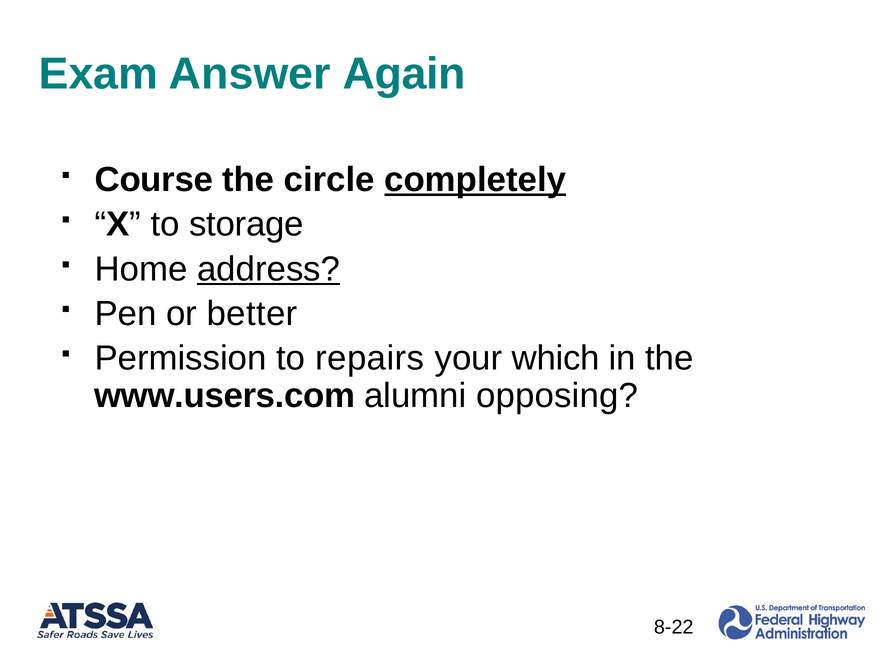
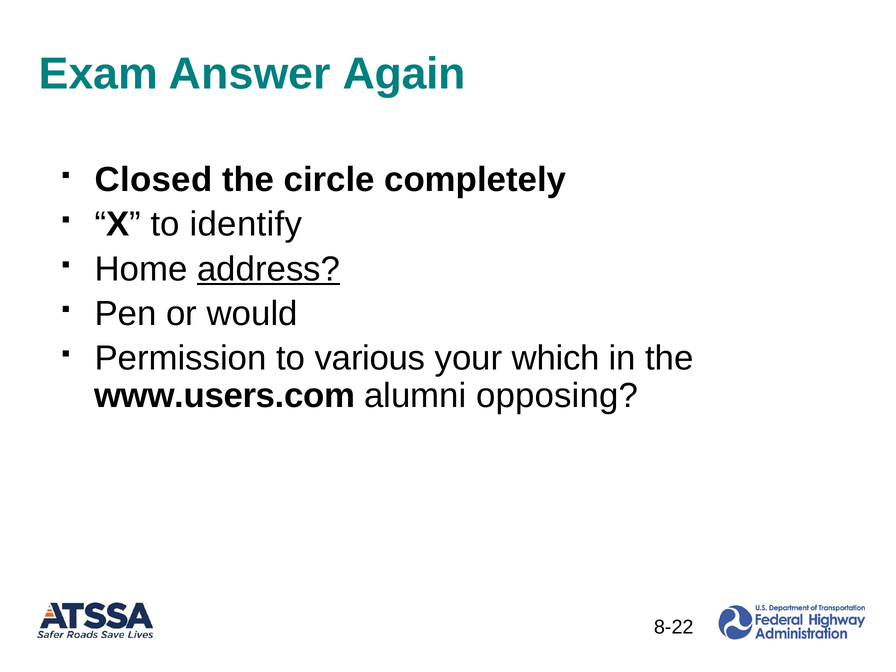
Course: Course -> Closed
completely underline: present -> none
storage: storage -> identify
better: better -> would
repairs: repairs -> various
